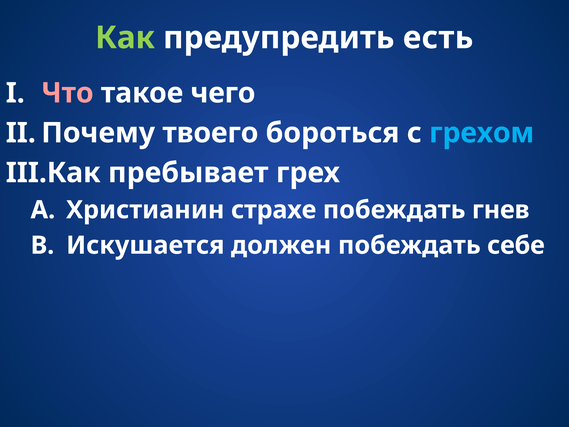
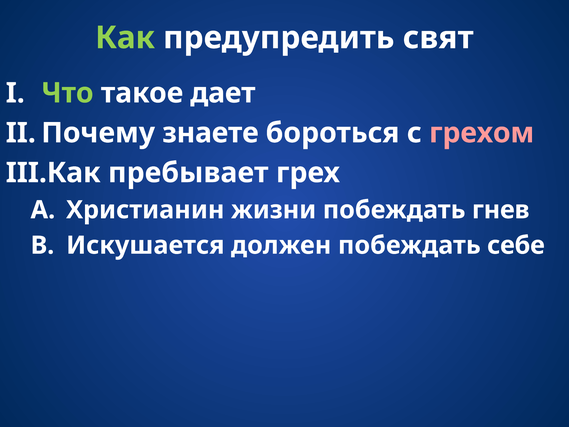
есть: есть -> свят
Что colour: pink -> light green
чего: чего -> дает
твоего: твоего -> знаете
грехом colour: light blue -> pink
страхе: страхе -> жизни
